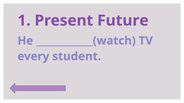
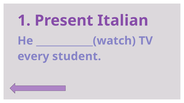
Future: Future -> Italian
